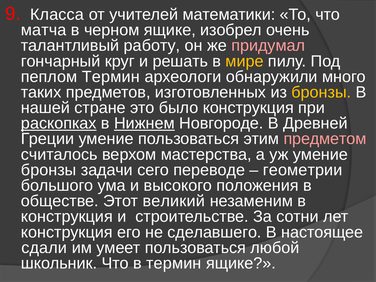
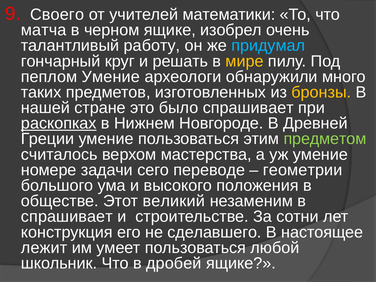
Класса: Класса -> Своего
придумал colour: pink -> light blue
пеплом Термин: Термин -> Умение
было конструкция: конструкция -> спрашивает
Нижнем underline: present -> none
предметом colour: pink -> light green
бронзы at (49, 170): бронзы -> номере
конструкция at (67, 217): конструкция -> спрашивает
сдали: сдали -> лежит
в термин: термин -> дробей
